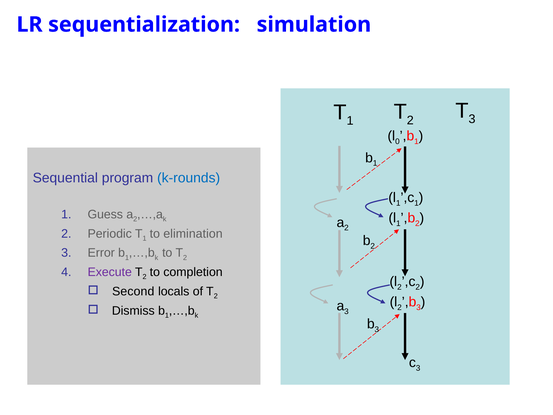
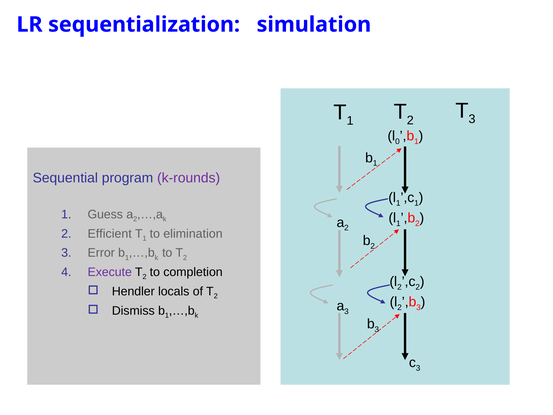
k-rounds colour: blue -> purple
Periodic: Periodic -> Efficient
Second: Second -> Hendler
